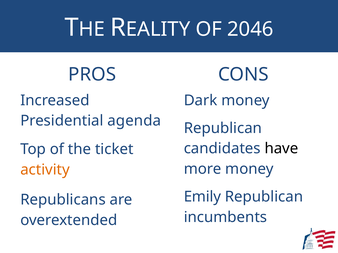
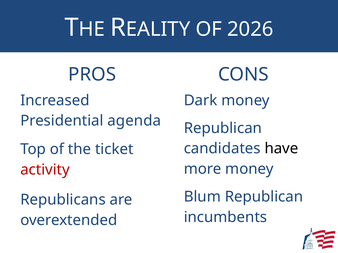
2046: 2046 -> 2026
activity colour: orange -> red
Emily: Emily -> Blum
